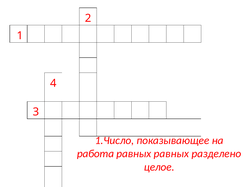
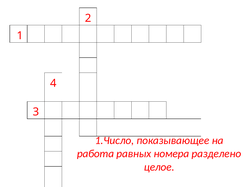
равных равных: равных -> номера
